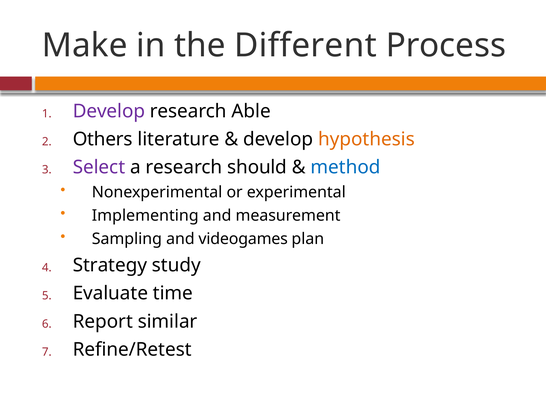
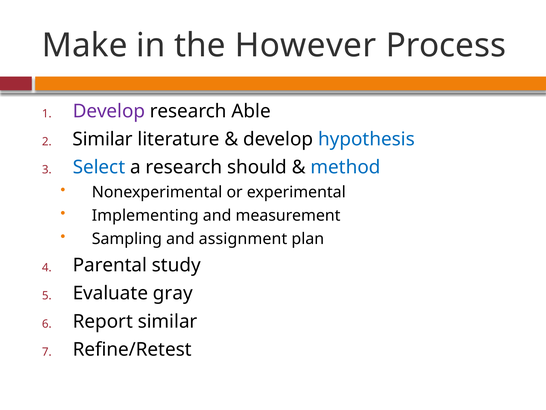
Different: Different -> However
Others at (103, 139): Others -> Similar
hypothesis colour: orange -> blue
Select colour: purple -> blue
videogames: videogames -> assignment
Strategy: Strategy -> Parental
time: time -> gray
